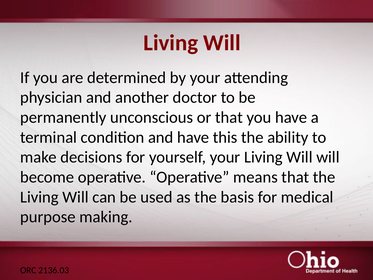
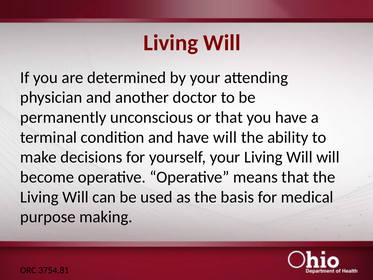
have this: this -> will
2136.03: 2136.03 -> 3754.81
